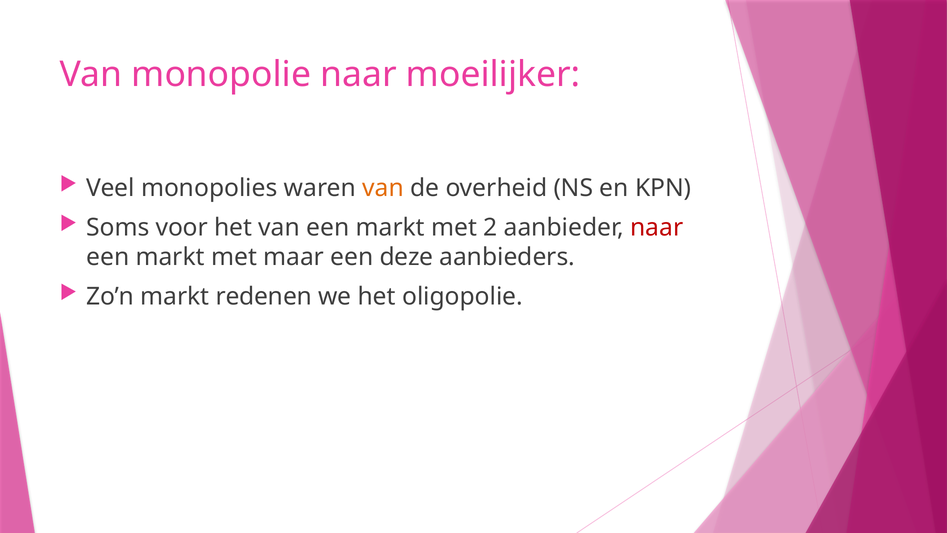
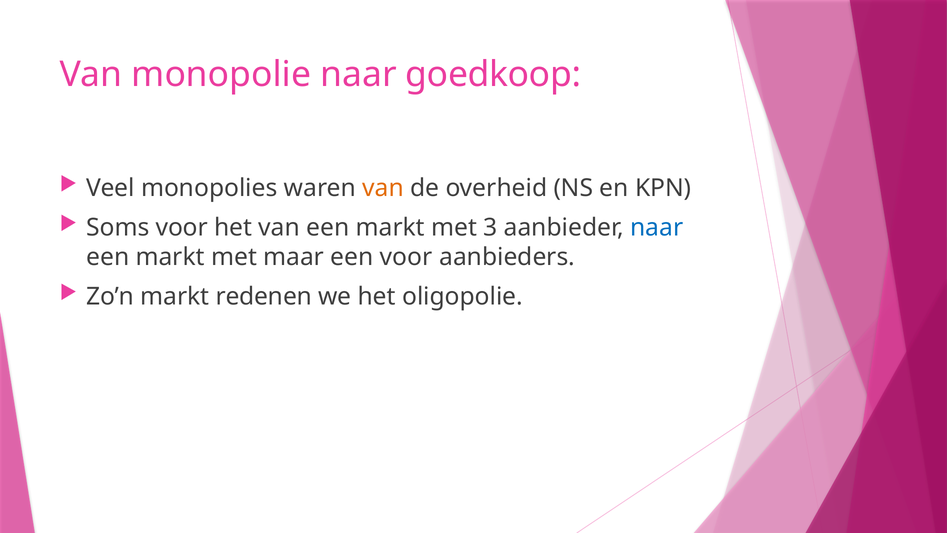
moeilijker: moeilijker -> goedkoop
2: 2 -> 3
naar at (657, 227) colour: red -> blue
een deze: deze -> voor
